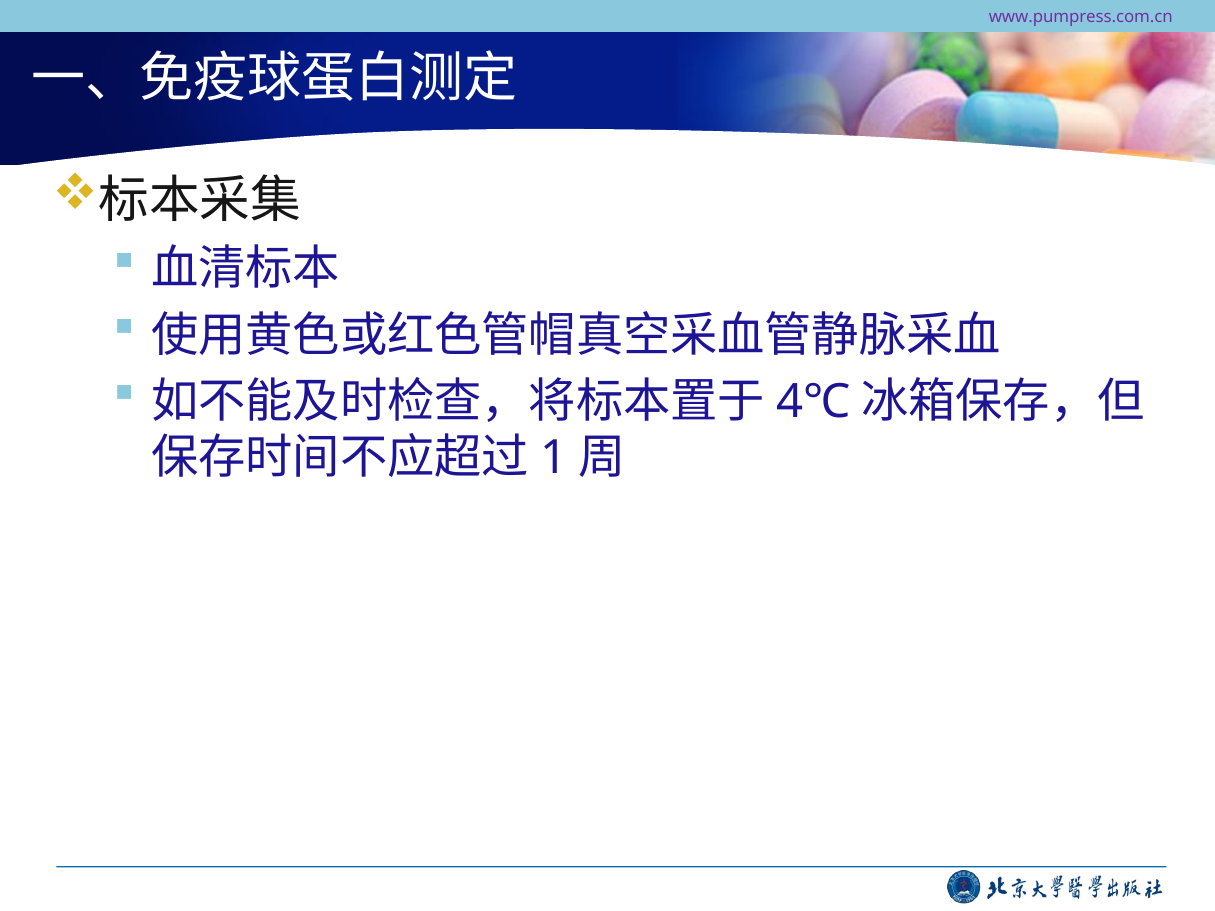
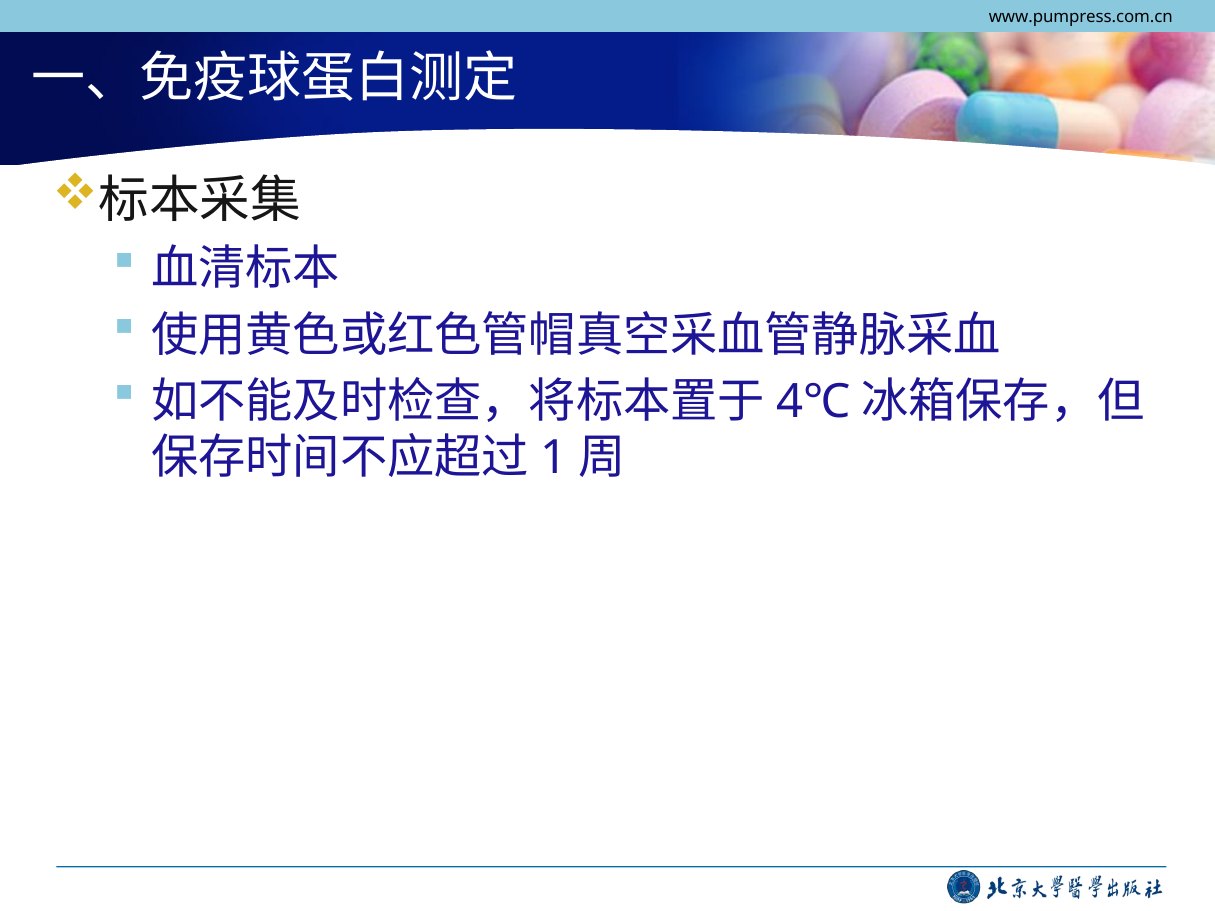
www.pumpress.com.cn colour: purple -> black
